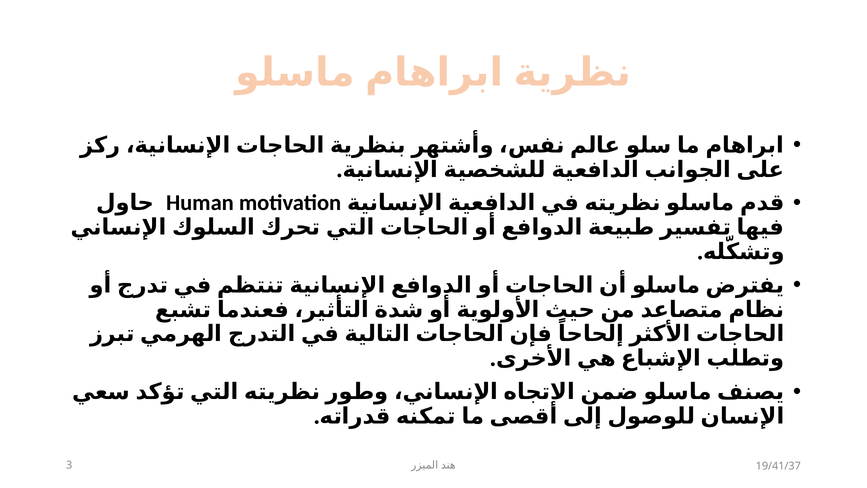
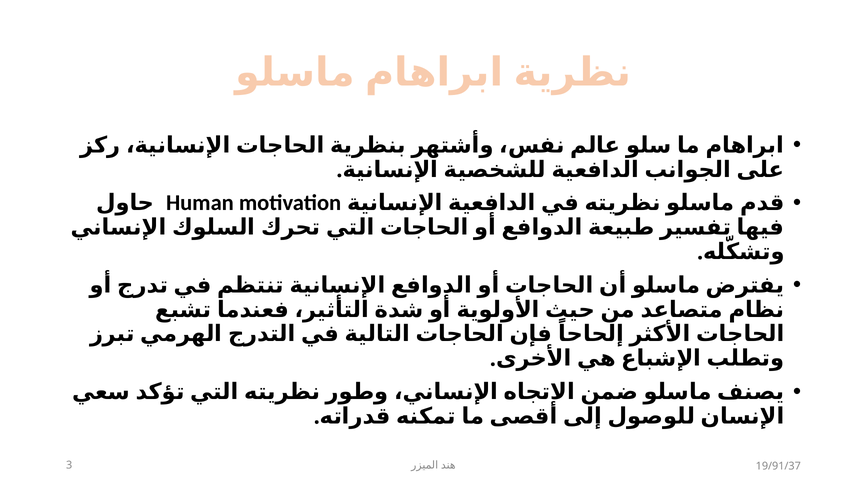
19/41/37: 19/41/37 -> 19/91/37
